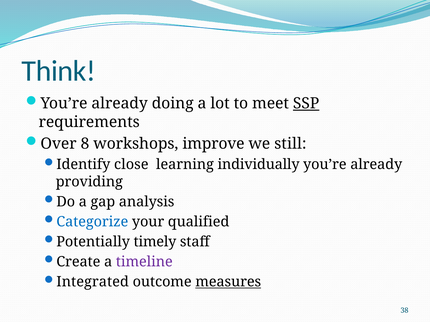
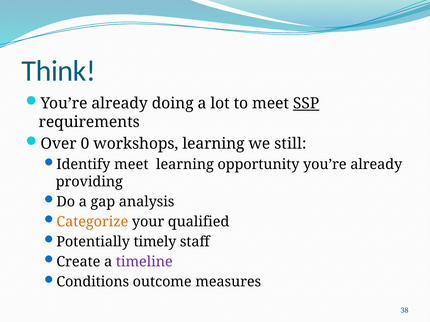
8: 8 -> 0
workshops improve: improve -> learning
Identify close: close -> meet
individually: individually -> opportunity
Categorize colour: blue -> orange
Integrated: Integrated -> Conditions
measures underline: present -> none
